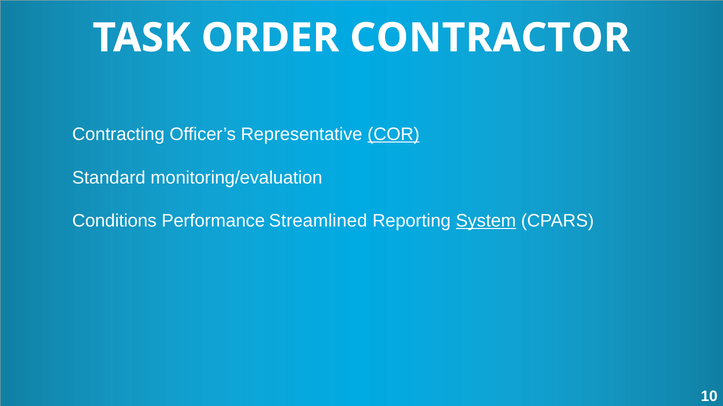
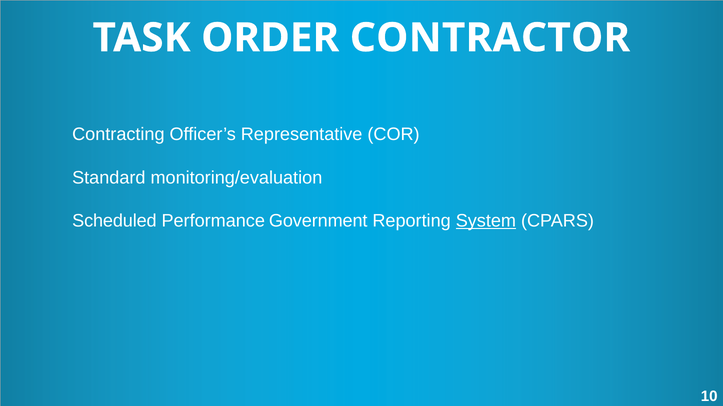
COR underline: present -> none
Conditions: Conditions -> Scheduled
Streamlined: Streamlined -> Government
